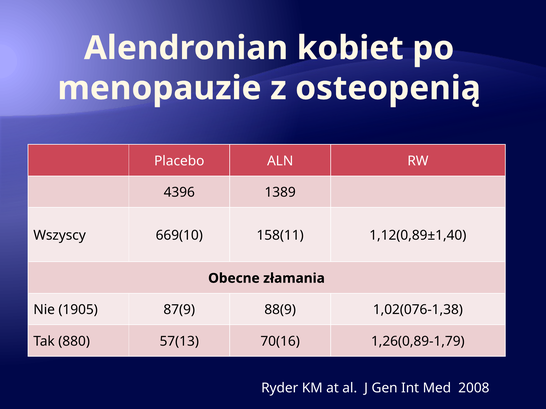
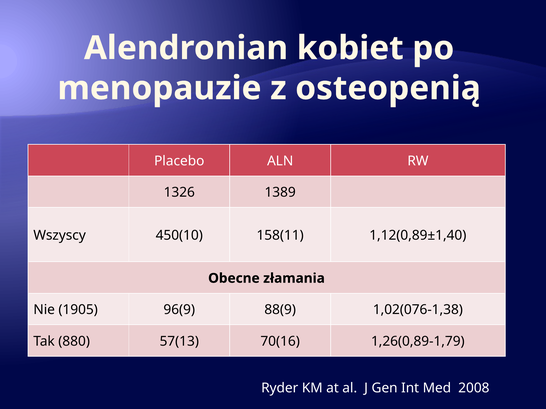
4396: 4396 -> 1326
669(10: 669(10 -> 450(10
87(9: 87(9 -> 96(9
